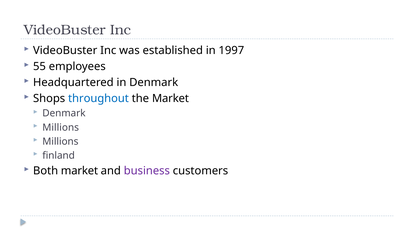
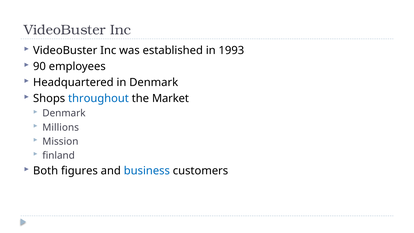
1997: 1997 -> 1993
55: 55 -> 90
Millions at (60, 141): Millions -> Mission
Both market: market -> figures
business colour: purple -> blue
